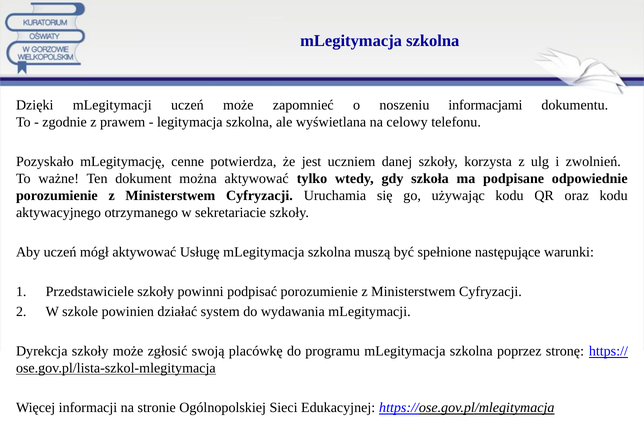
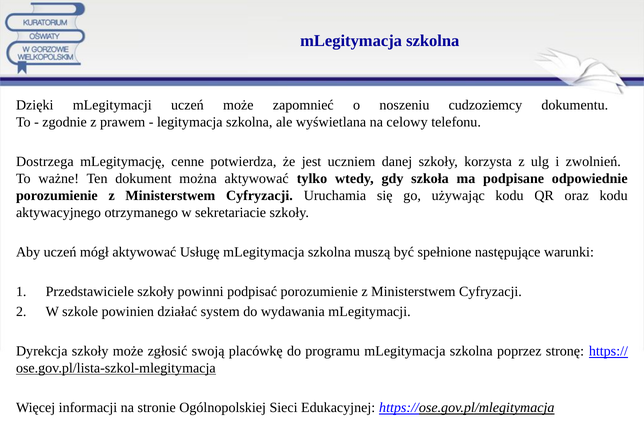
informacjami: informacjami -> cudzoziemcy
Pozyskało: Pozyskało -> Dostrzega
